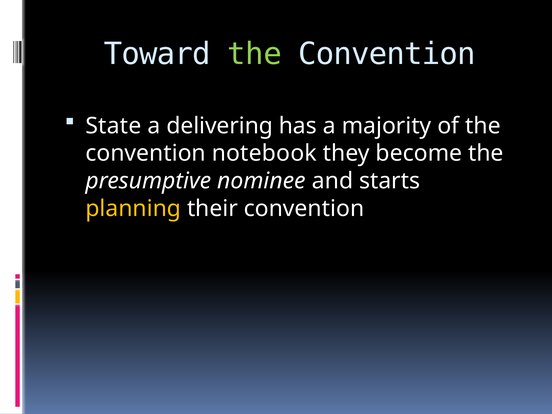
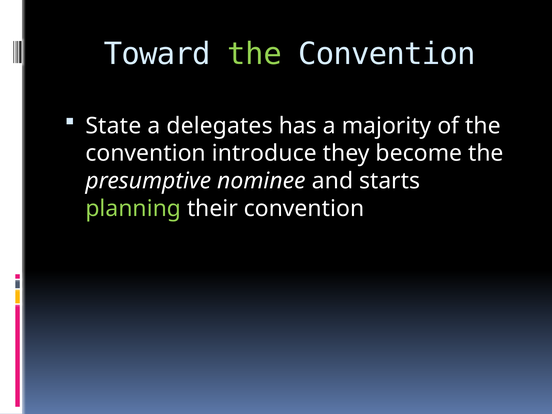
delivering: delivering -> delegates
notebook: notebook -> introduce
planning colour: yellow -> light green
